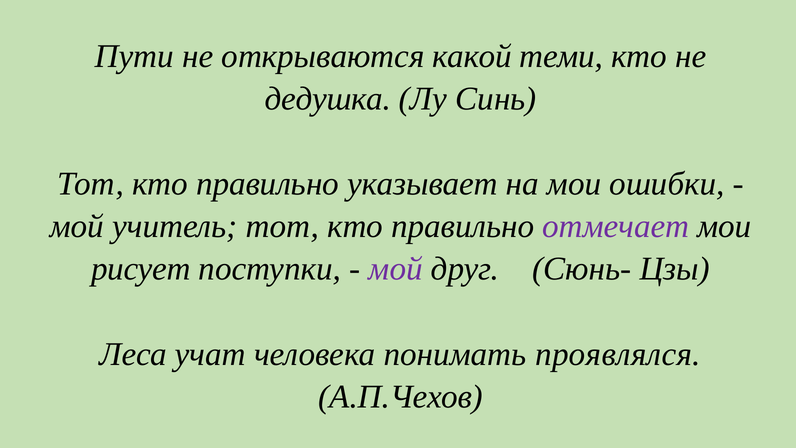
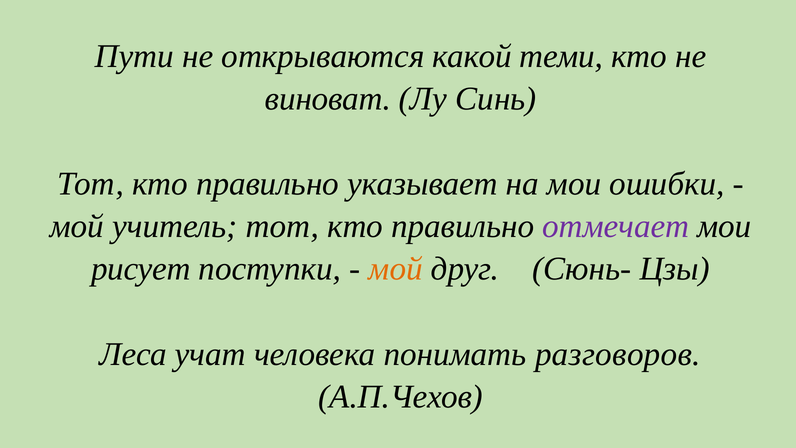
дедушка: дедушка -> виноват
мой at (396, 269) colour: purple -> orange
проявлялся: проявлялся -> разговоров
